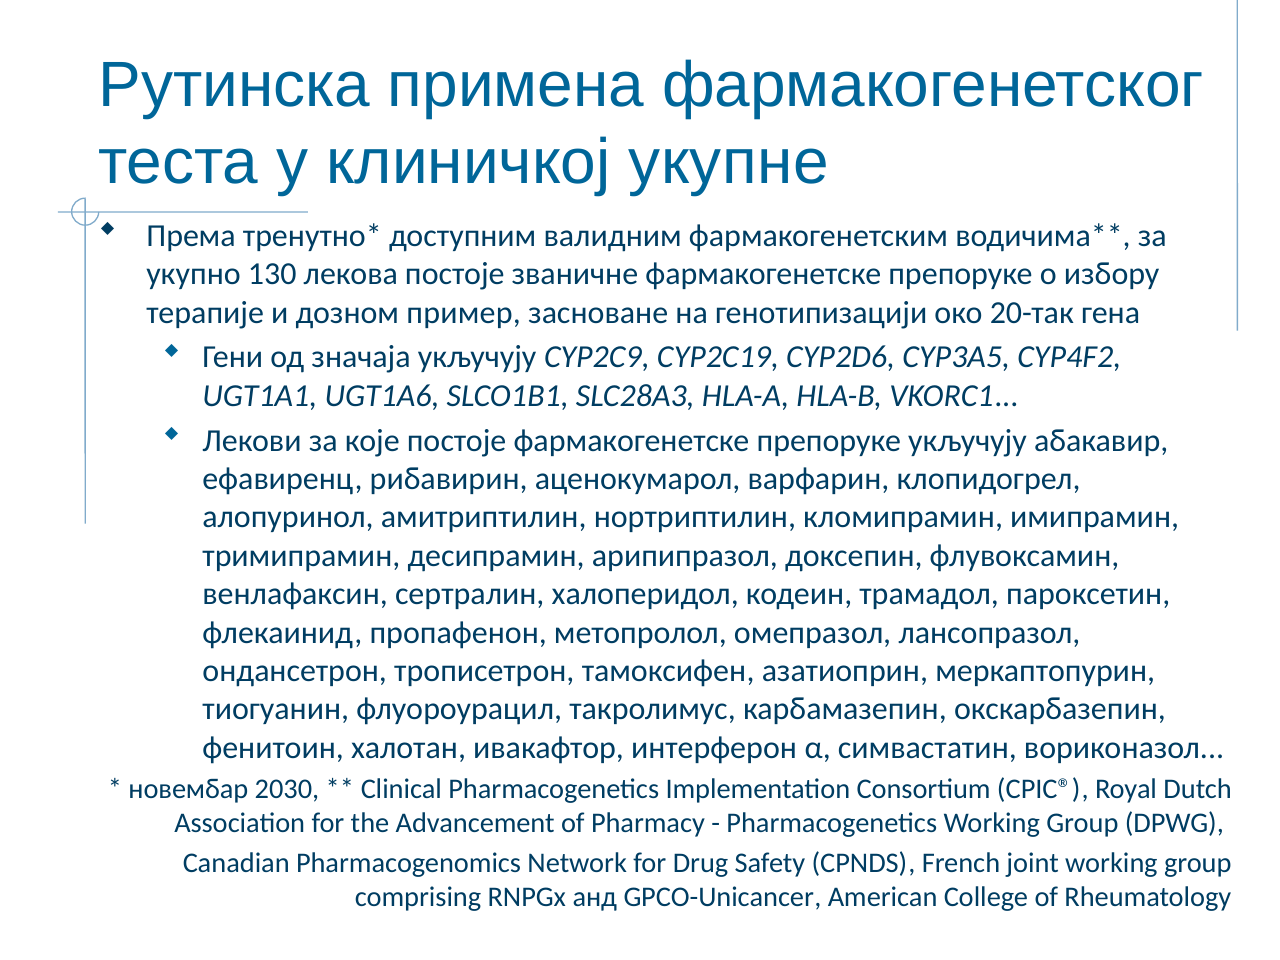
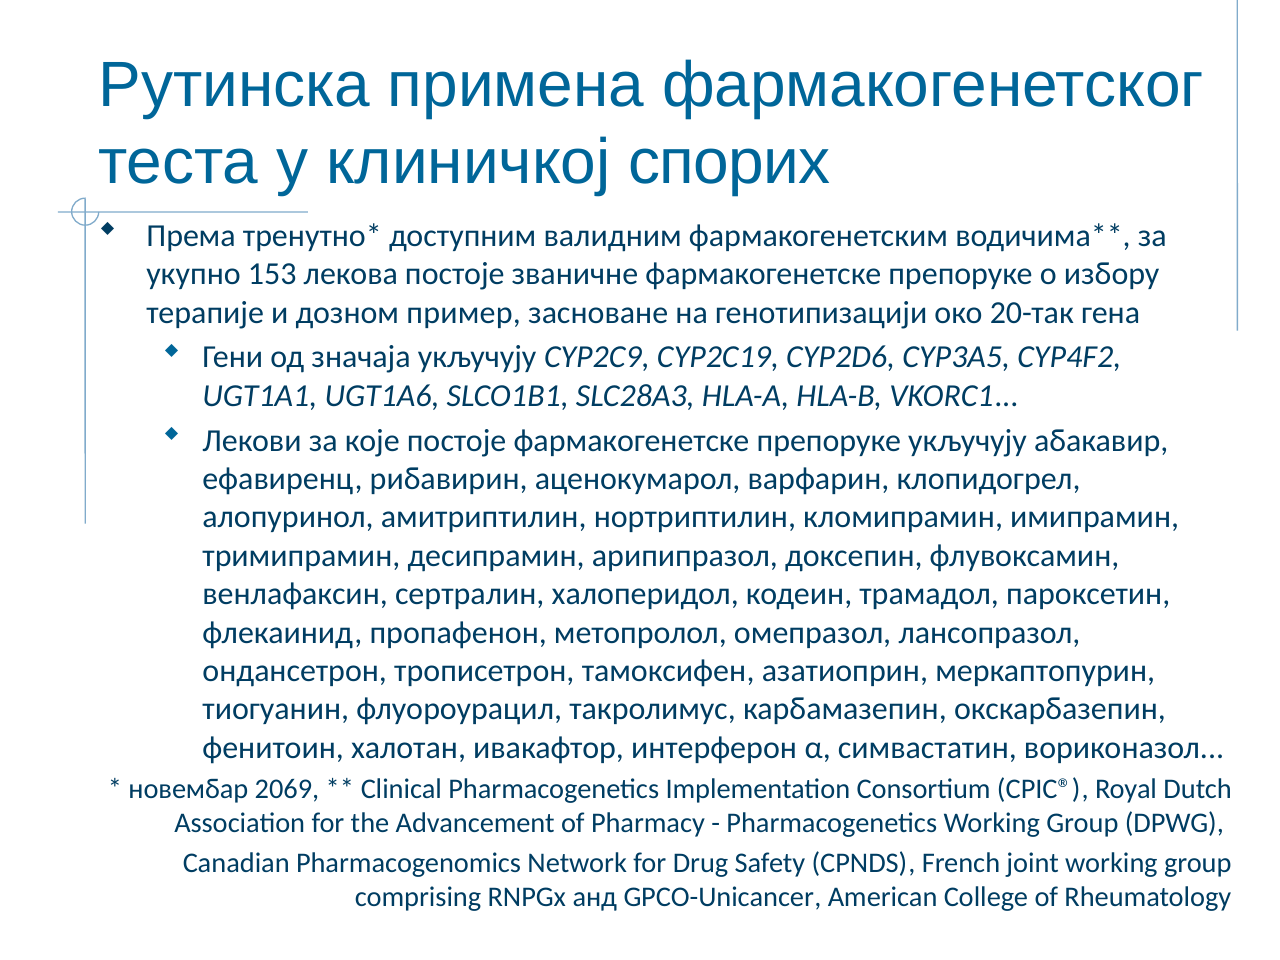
укупне: укупне -> спорих
130: 130 -> 153
2030: 2030 -> 2069
